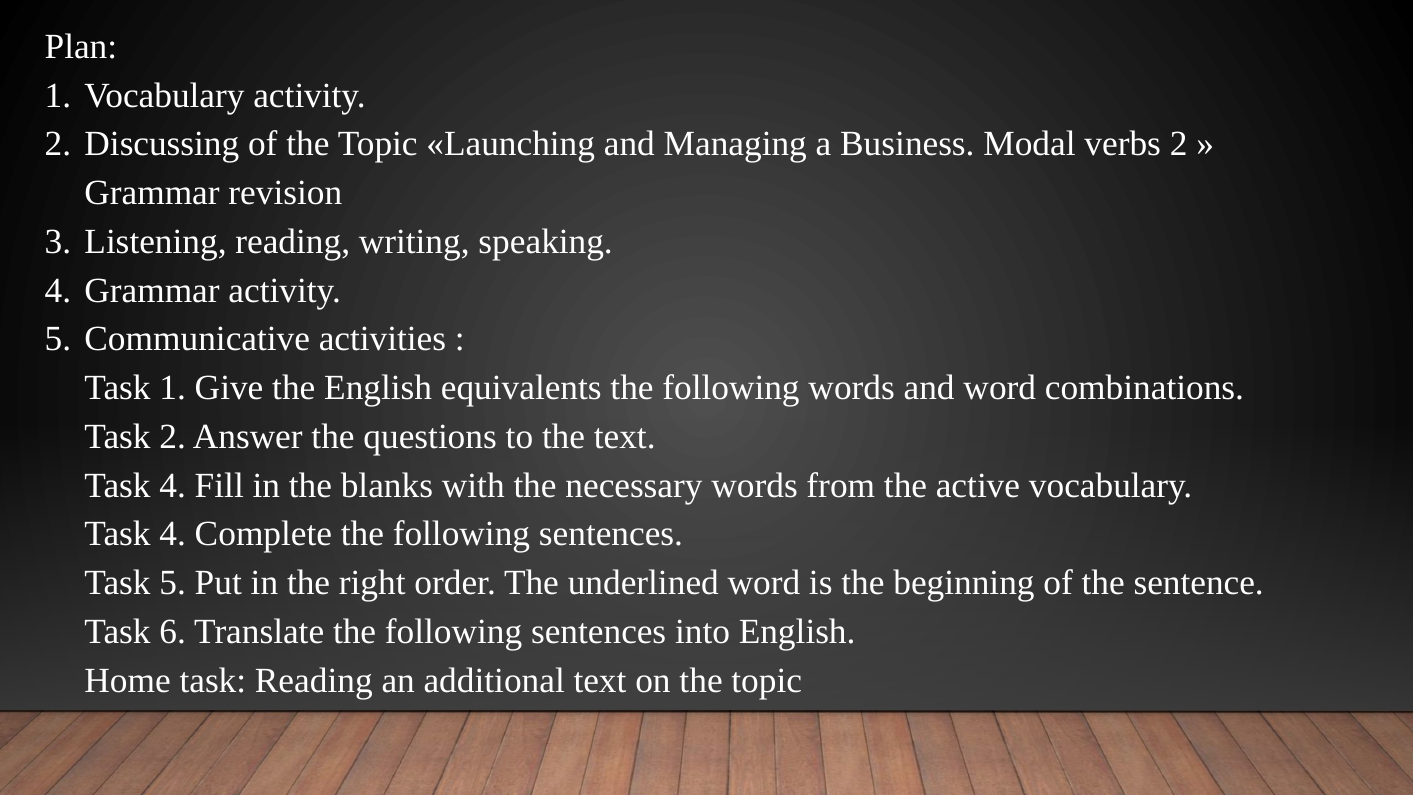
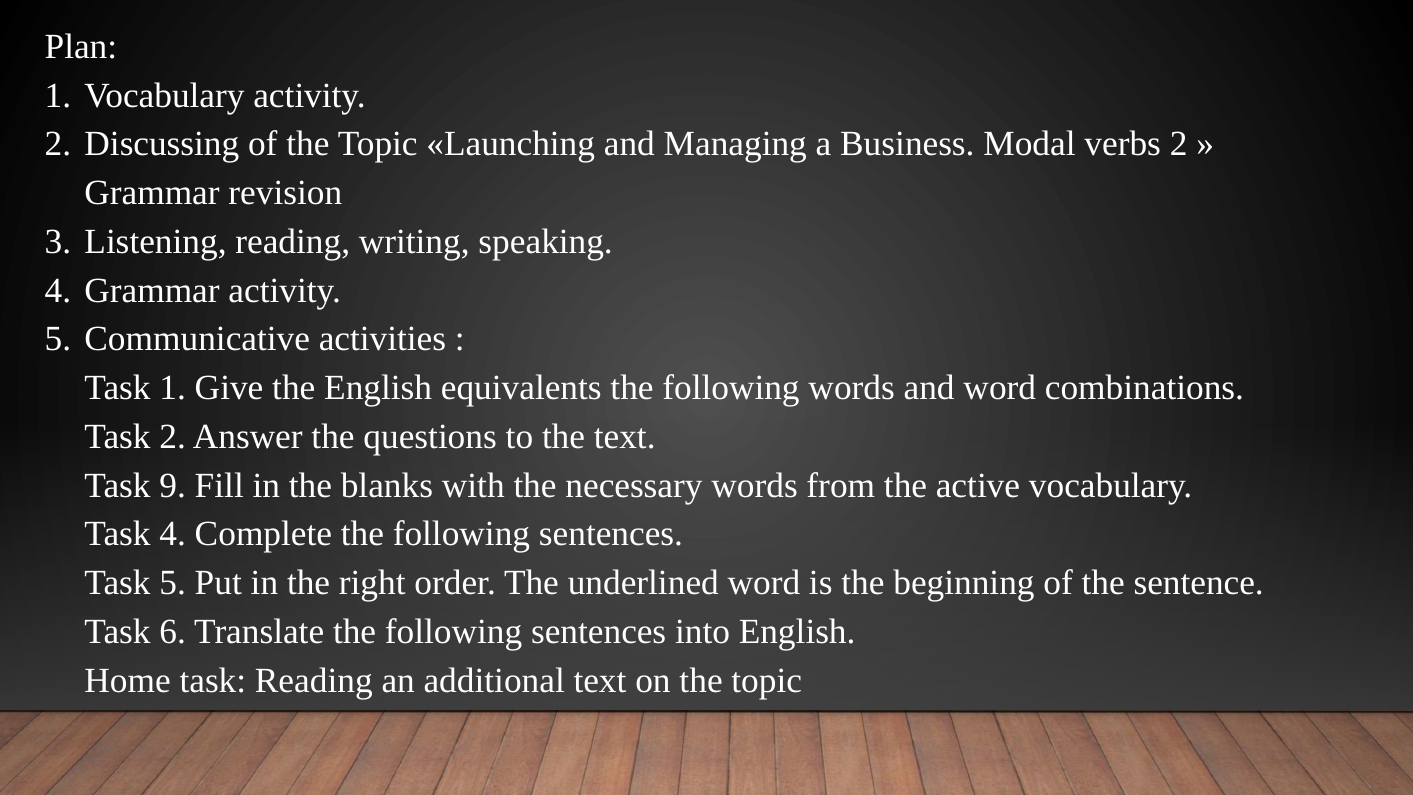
4 at (173, 485): 4 -> 9
